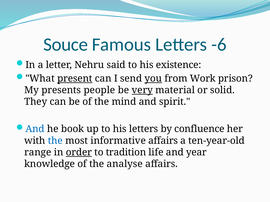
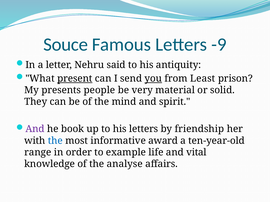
-6: -6 -> -9
existence: existence -> antiquity
Work: Work -> Least
very underline: present -> none
And at (35, 129) colour: blue -> purple
confluence: confluence -> friendship
informative affairs: affairs -> award
order underline: present -> none
tradition: tradition -> example
year: year -> vital
